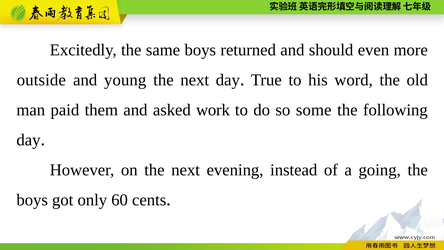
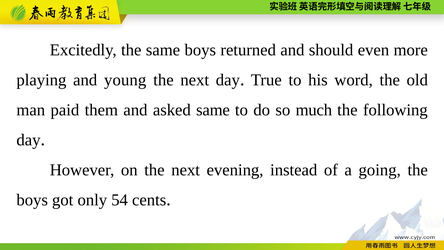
outside: outside -> playing
asked work: work -> same
some: some -> much
60: 60 -> 54
